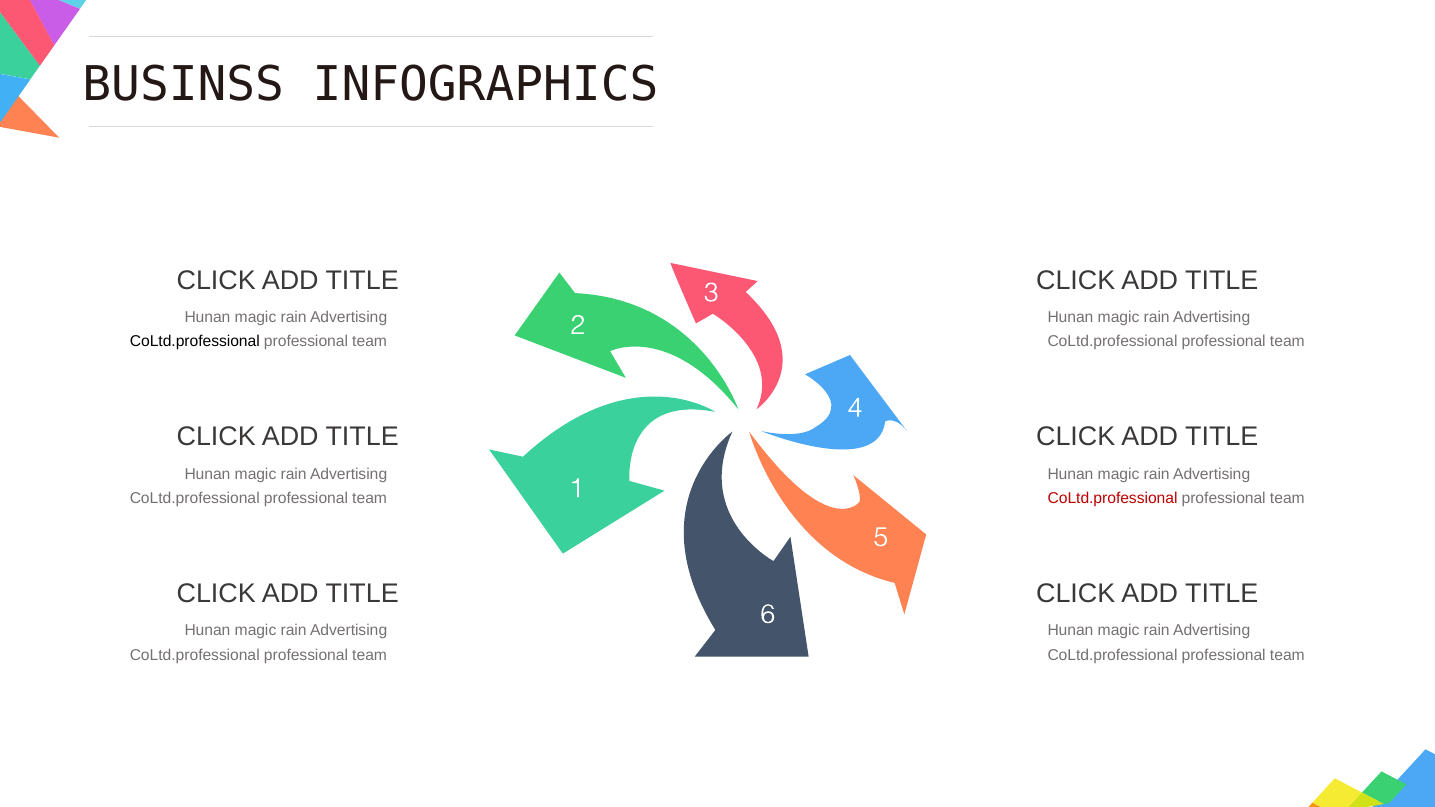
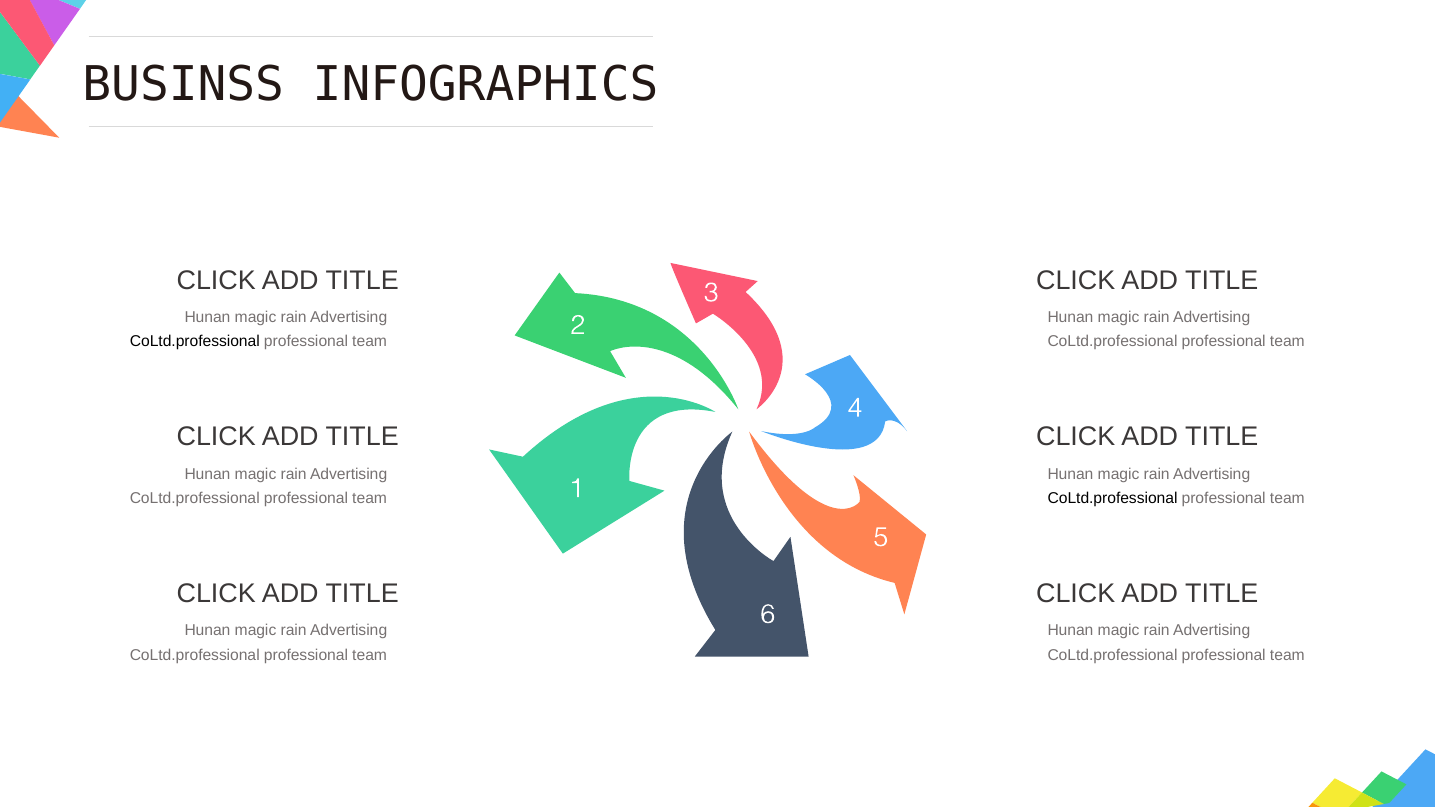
CoLtd.professional at (1113, 499) colour: red -> black
